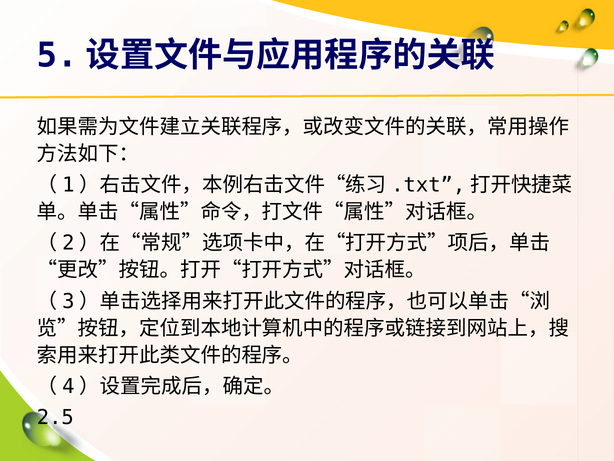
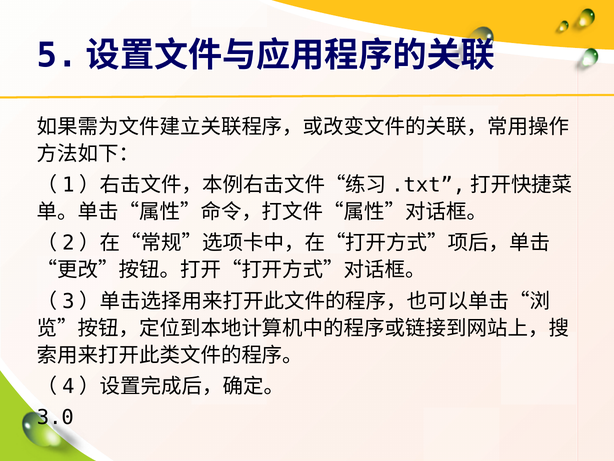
2.5: 2.5 -> 3.0
